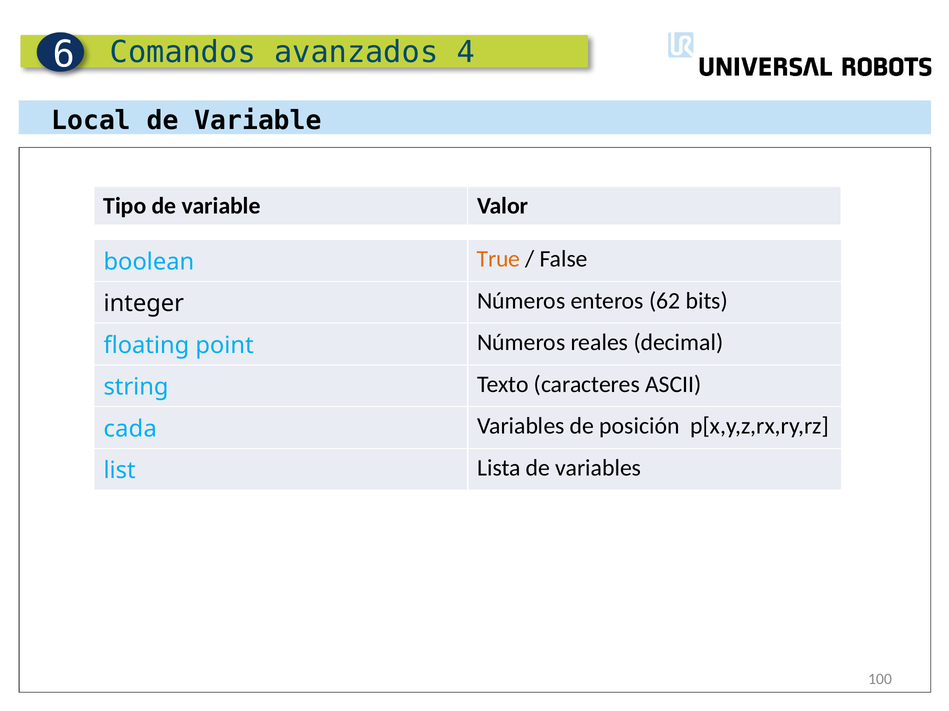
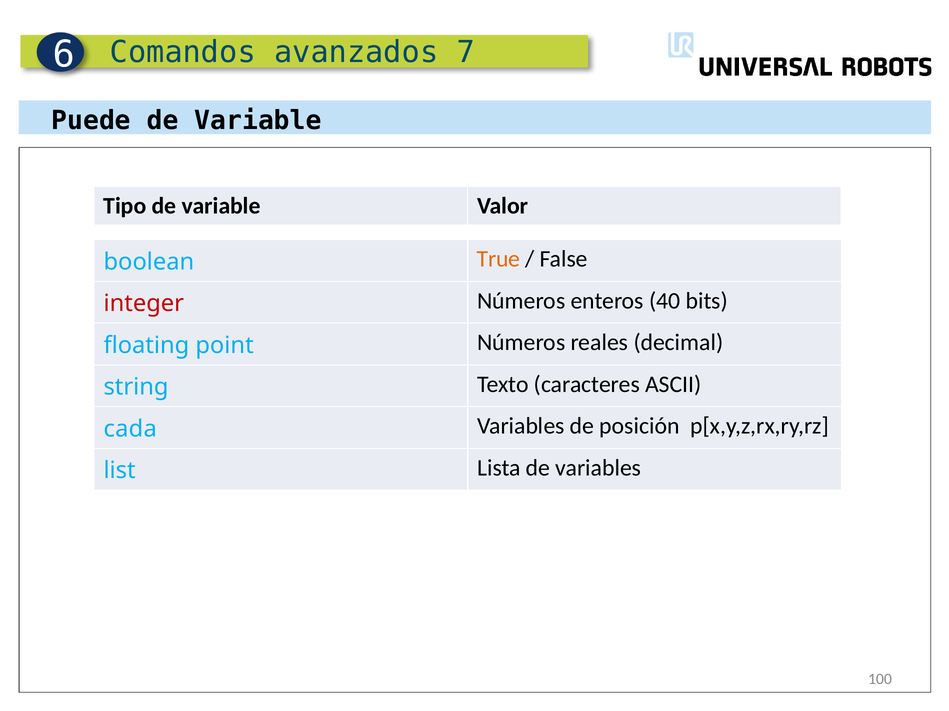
4: 4 -> 7
Local: Local -> Puede
integer colour: black -> red
62: 62 -> 40
